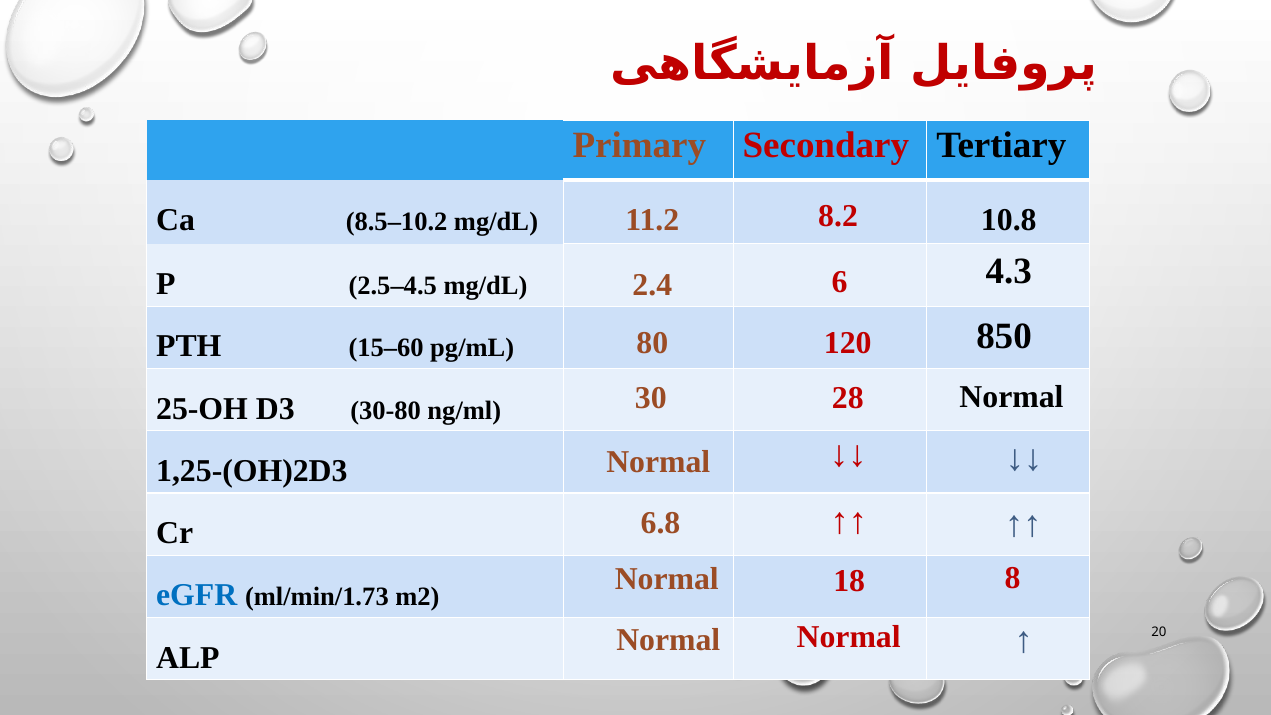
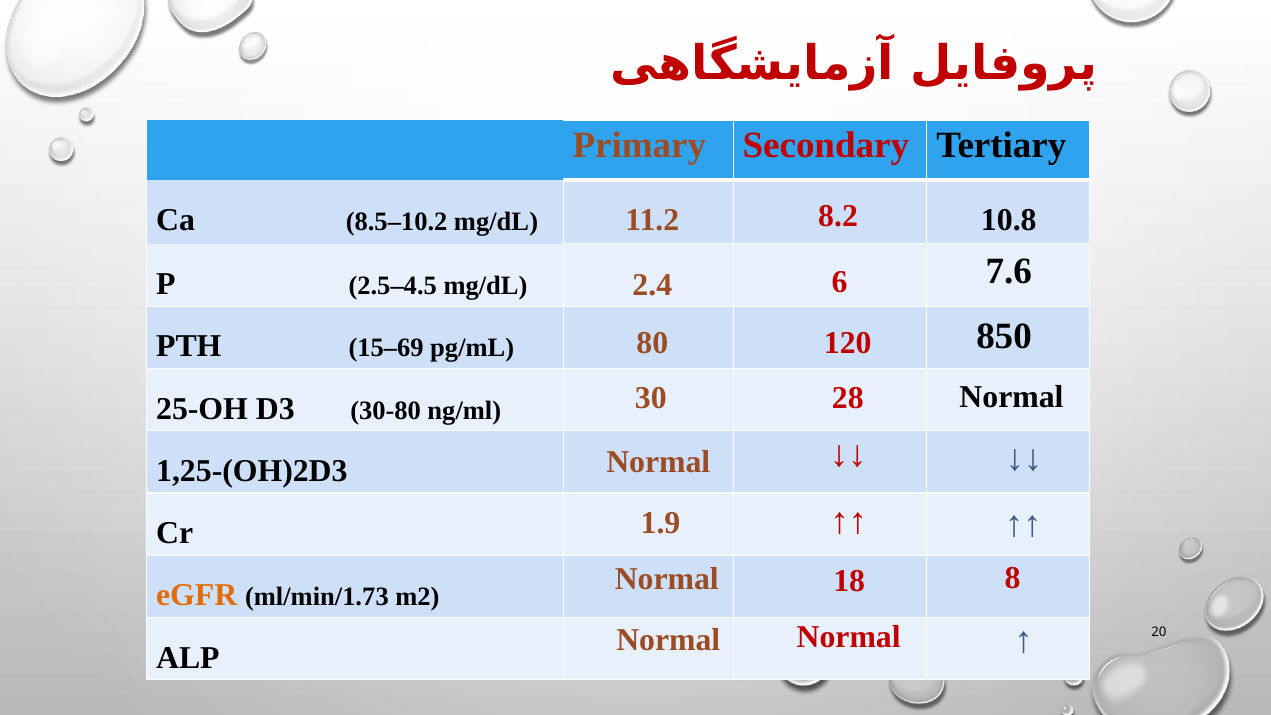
4.3: 4.3 -> 7.6
15–60: 15–60 -> 15–69
6.8: 6.8 -> 1.9
eGFR colour: blue -> orange
